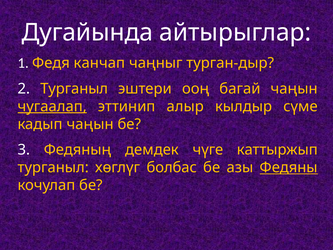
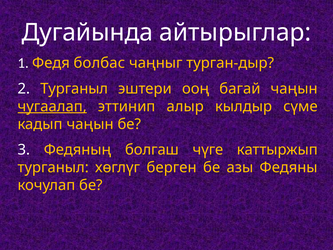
канчап: канчап -> болбас
демдек: демдек -> болгаш
болбас: болбас -> берген
Федяны underline: present -> none
